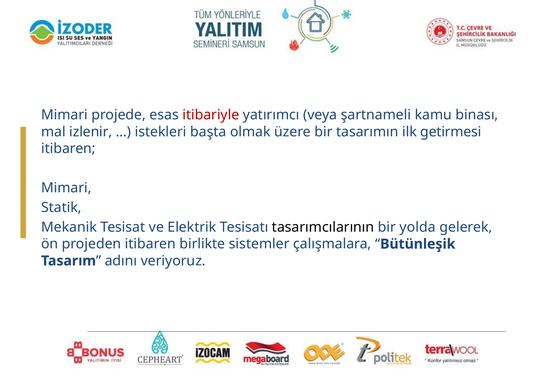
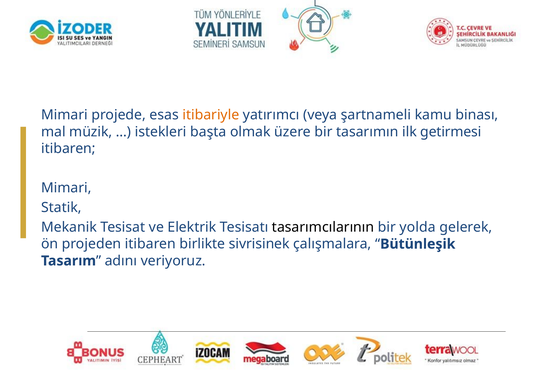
itibariyle colour: red -> orange
izlenir: izlenir -> müzik
sistemler: sistemler -> sivrisinek
